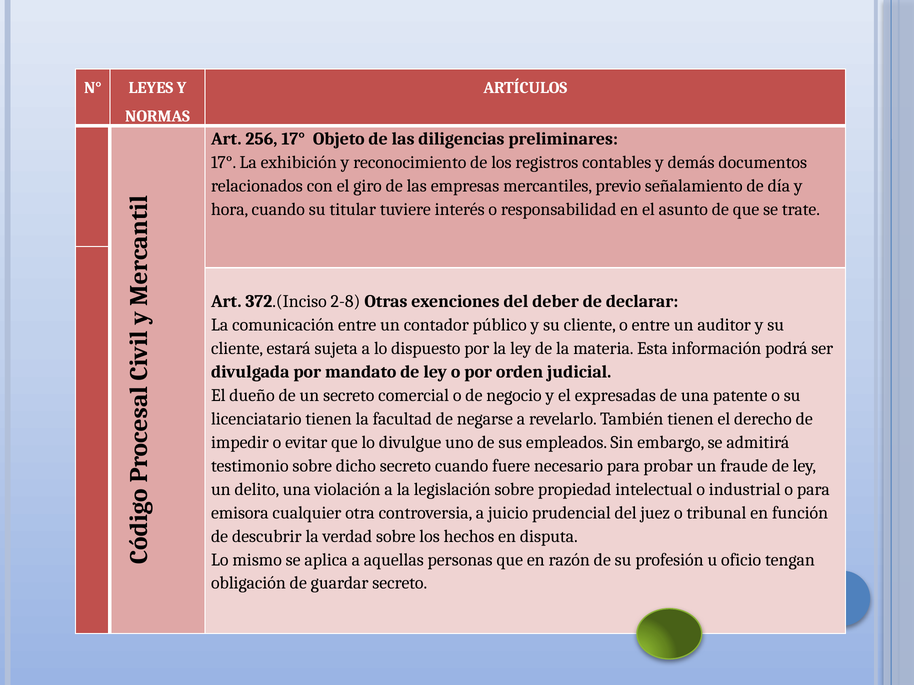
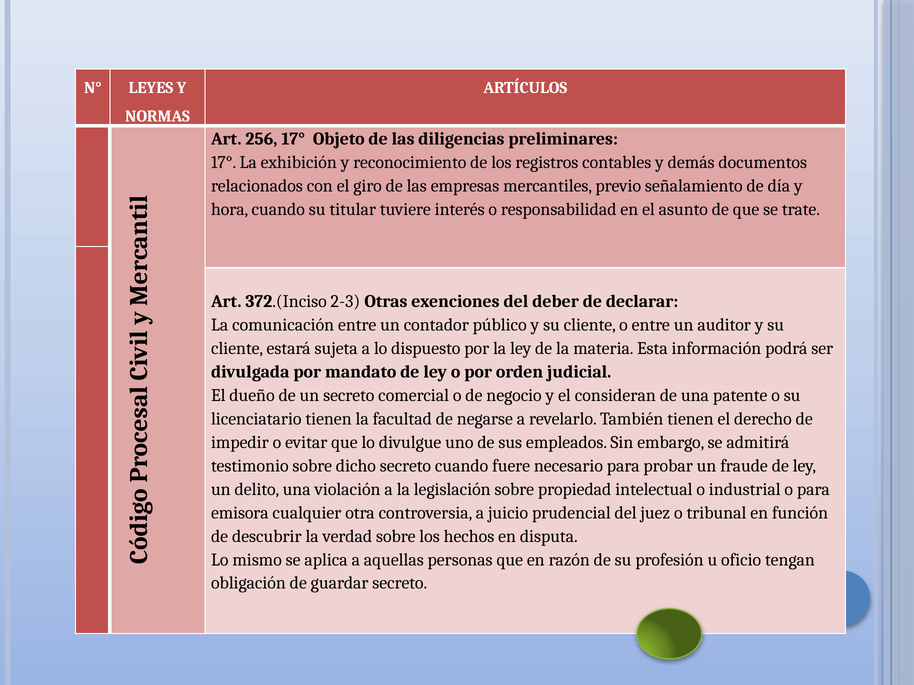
2-8: 2-8 -> 2-3
expresadas: expresadas -> consideran
